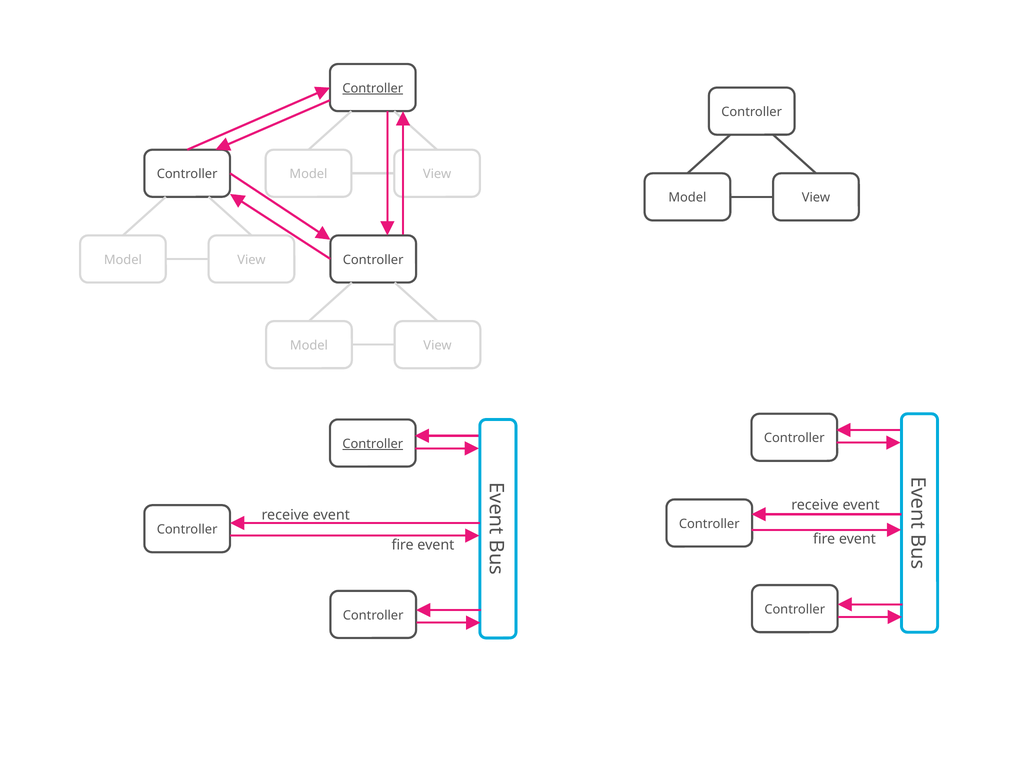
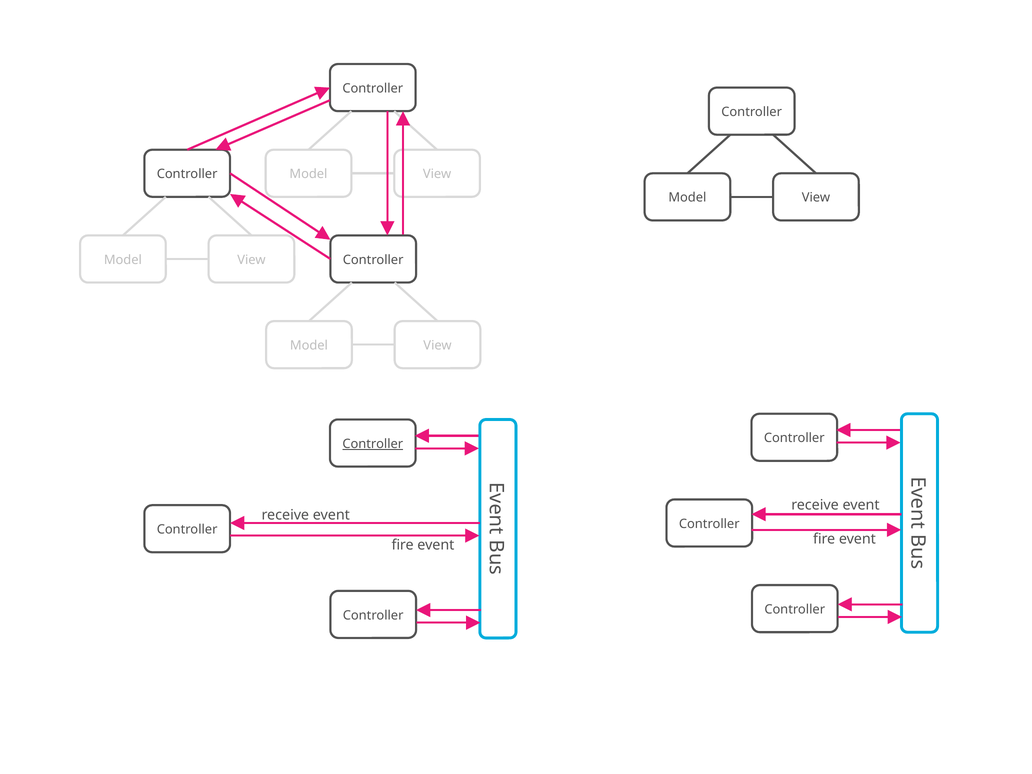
Controller at (373, 88) underline: present -> none
